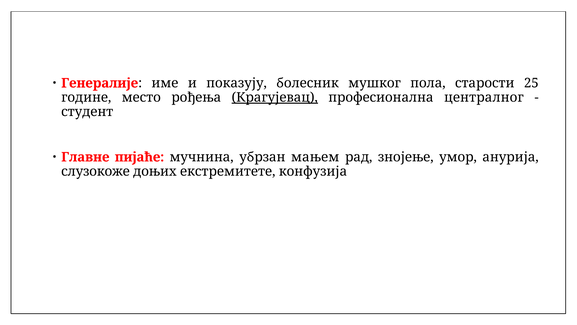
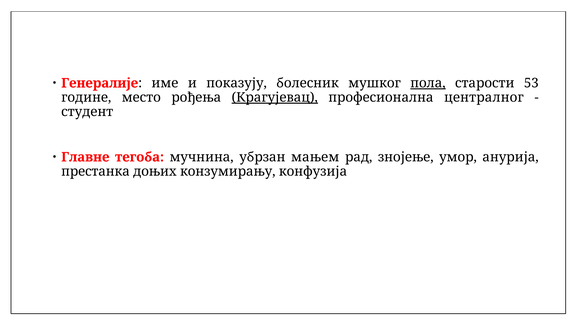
пола underline: none -> present
25: 25 -> 53
пијаће: пијаће -> тегоба
слузокоже: слузокоже -> престанка
екстремитете: екстремитете -> конзумирању
